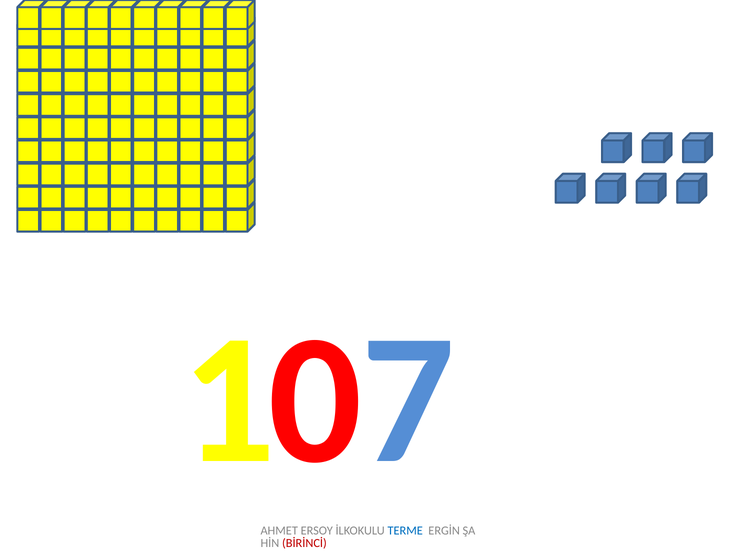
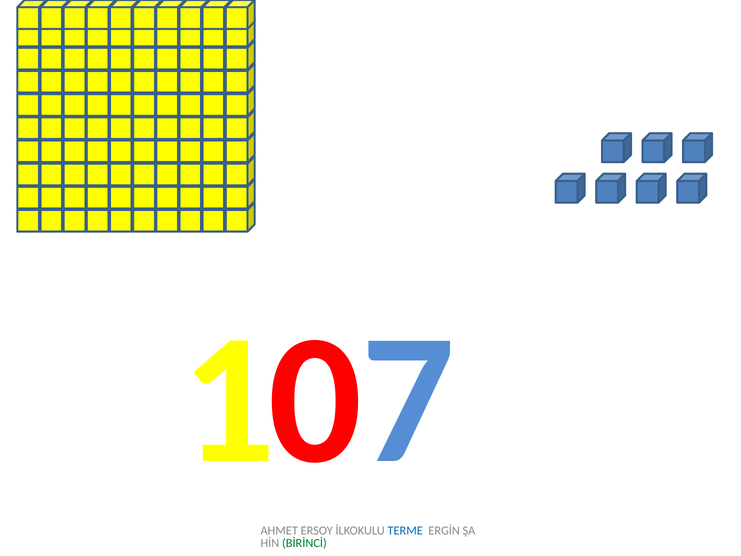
BİRİNCİ colour: red -> green
